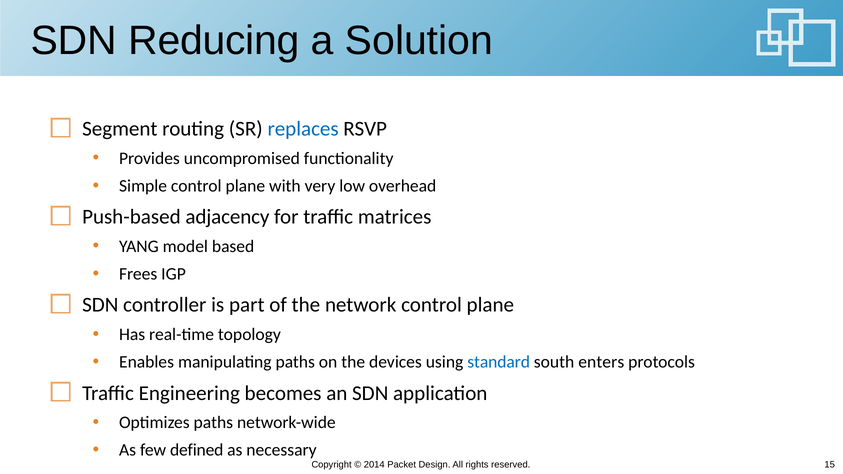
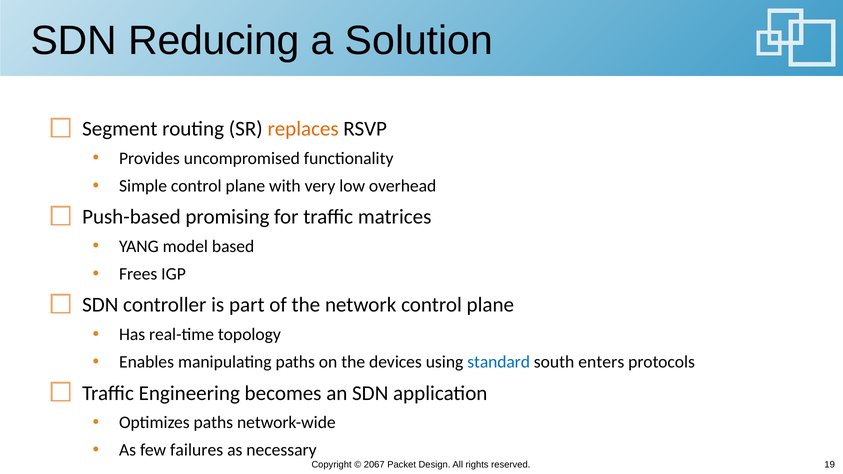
replaces colour: blue -> orange
adjacency: adjacency -> promising
defined: defined -> failures
2014: 2014 -> 2067
15: 15 -> 19
